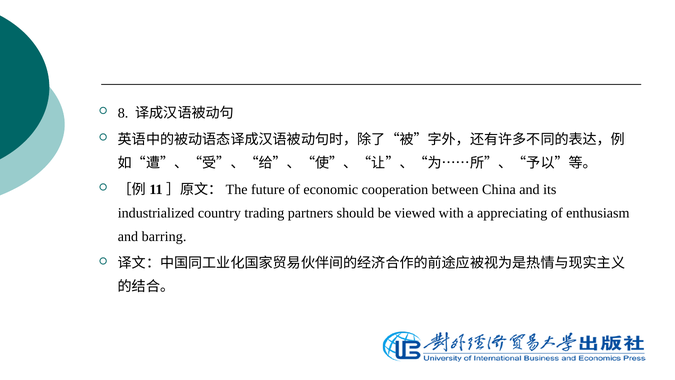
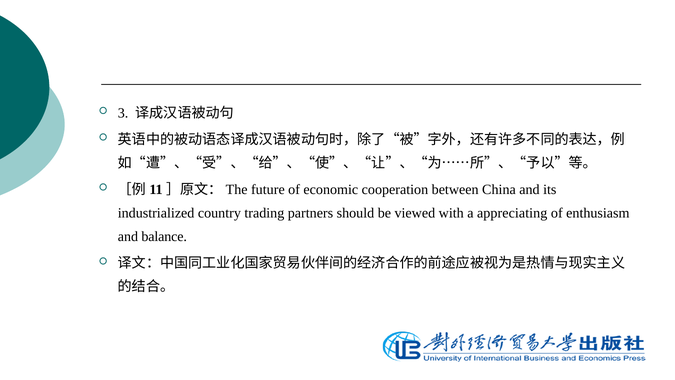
8: 8 -> 3
barring: barring -> balance
